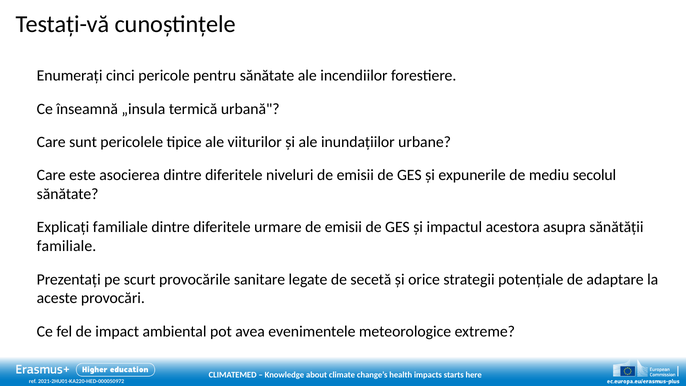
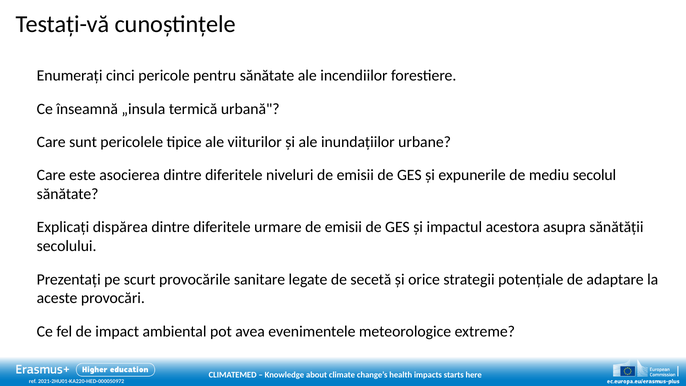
Explicați familiale: familiale -> dispărea
familiale at (67, 246): familiale -> secolului
